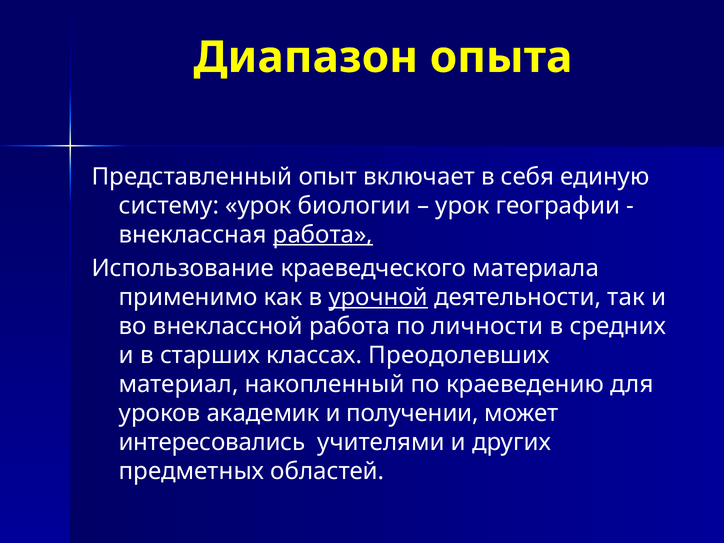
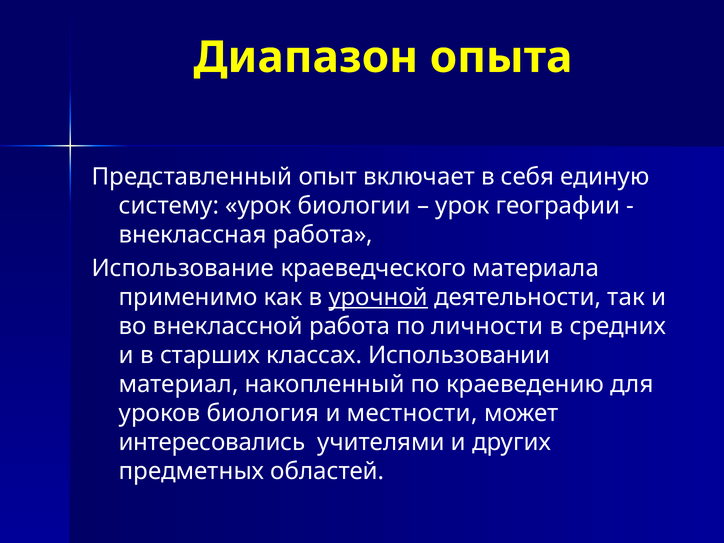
работа at (323, 235) underline: present -> none
Преодолевших: Преодолевших -> Использовании
академик: академик -> биология
получении: получении -> местности
